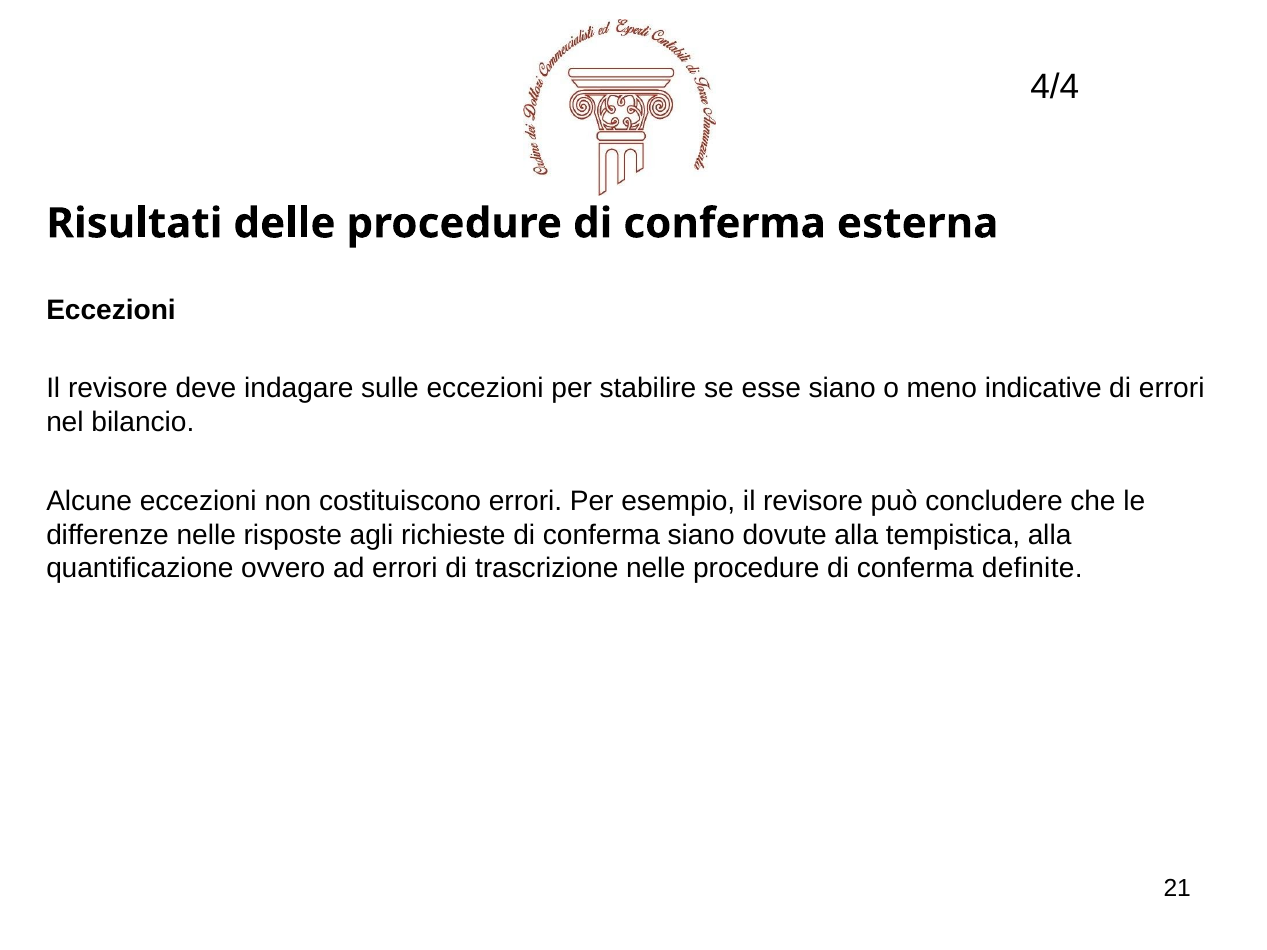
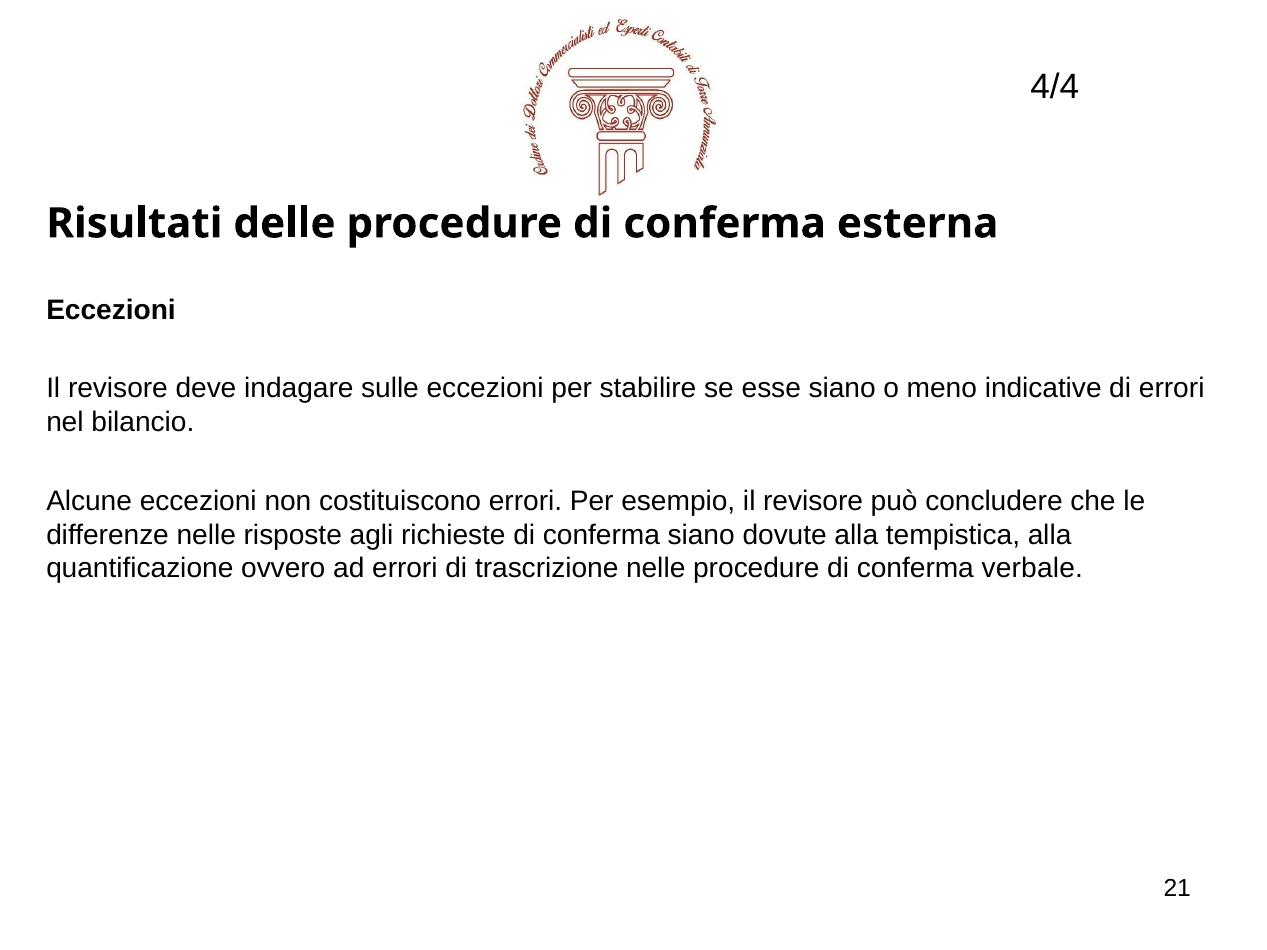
definite: definite -> verbale
